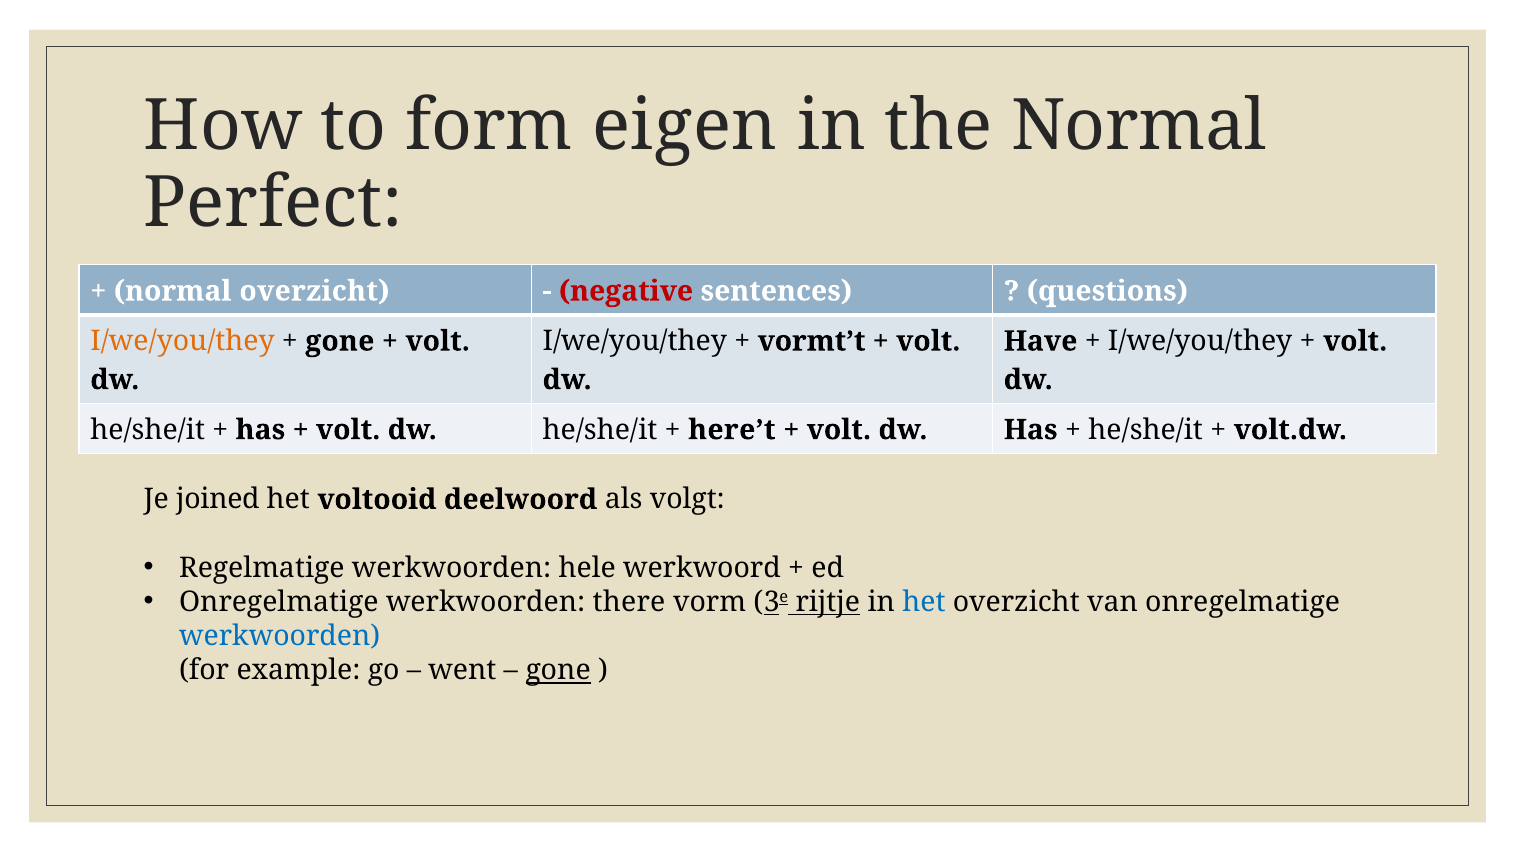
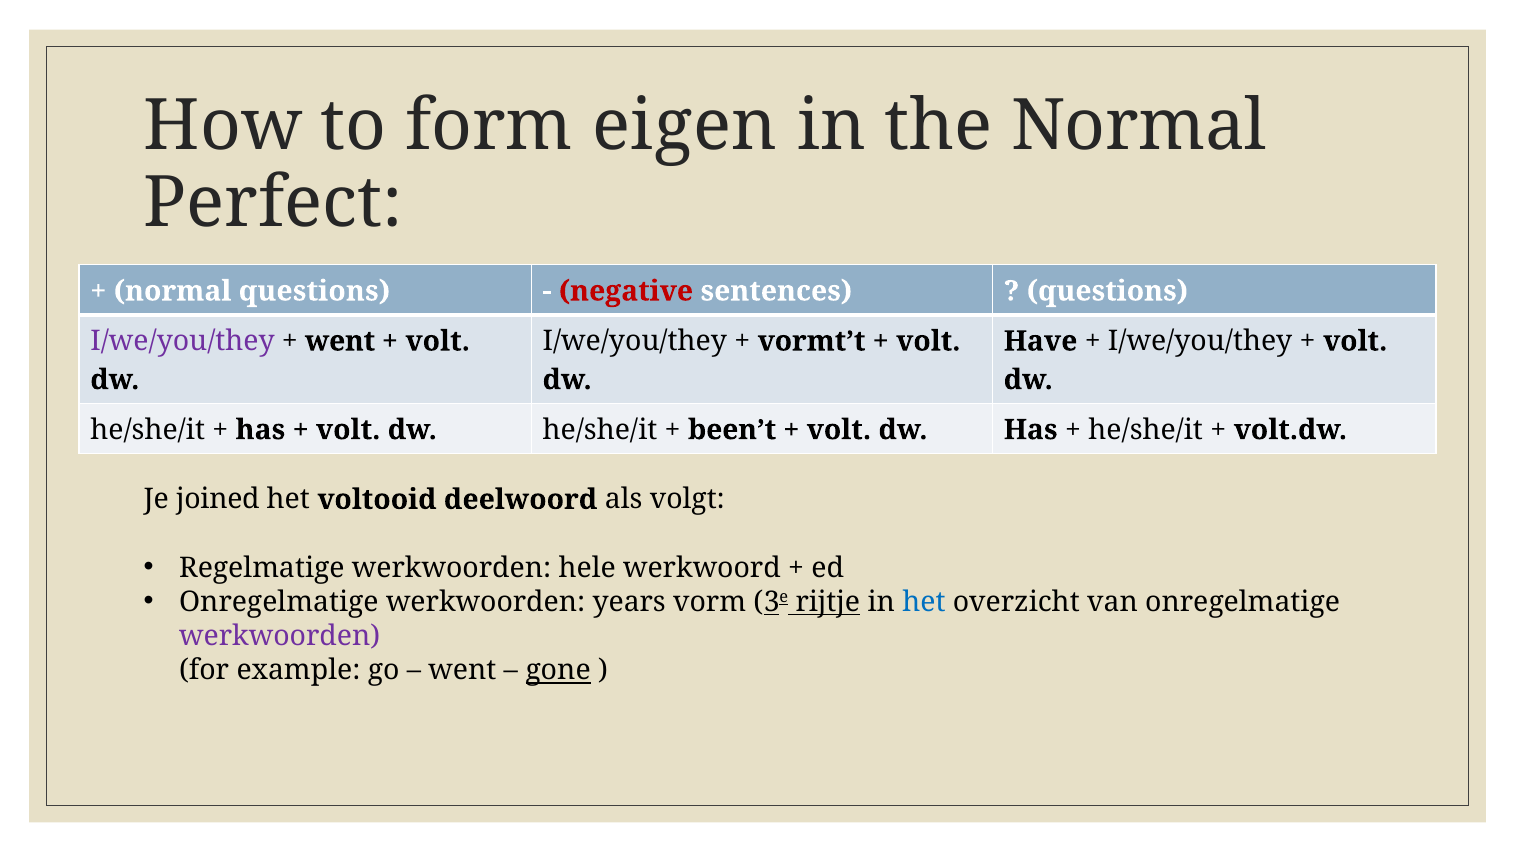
normal overzicht: overzicht -> questions
I/we/you/they at (183, 341) colour: orange -> purple
gone at (340, 341): gone -> went
here’t: here’t -> been’t
there: there -> years
werkwoorden at (280, 636) colour: blue -> purple
